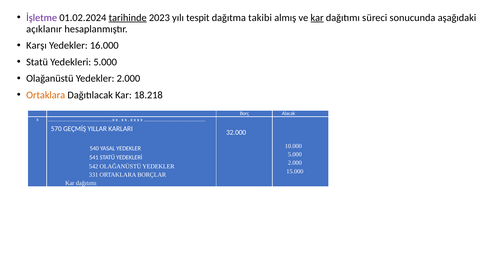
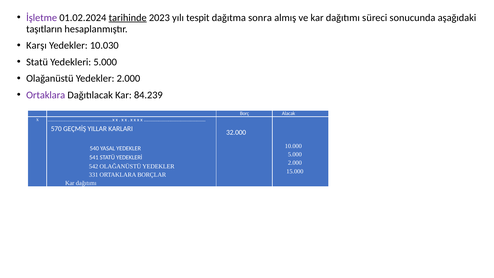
takibi: takibi -> sonra
kar at (317, 18) underline: present -> none
açıklanır: açıklanır -> taşıtların
16.000: 16.000 -> 10.030
Ortaklara at (46, 95) colour: orange -> purple
18.218: 18.218 -> 84.239
